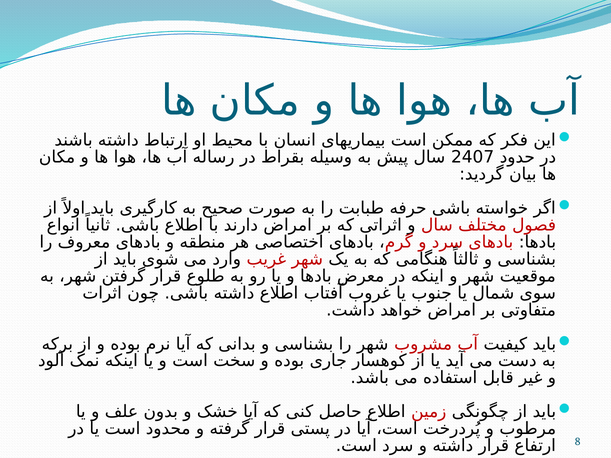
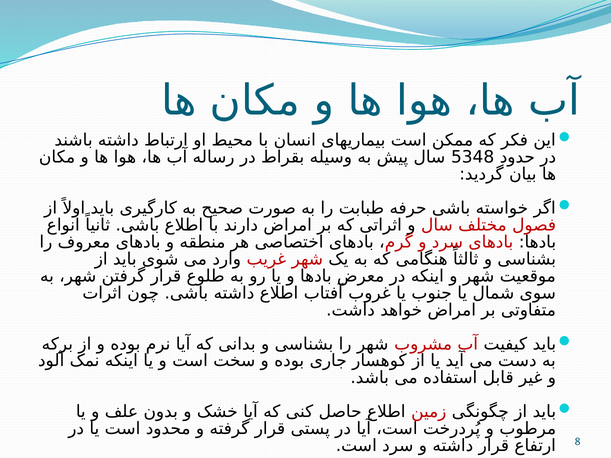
2407: 2407 -> 5348
